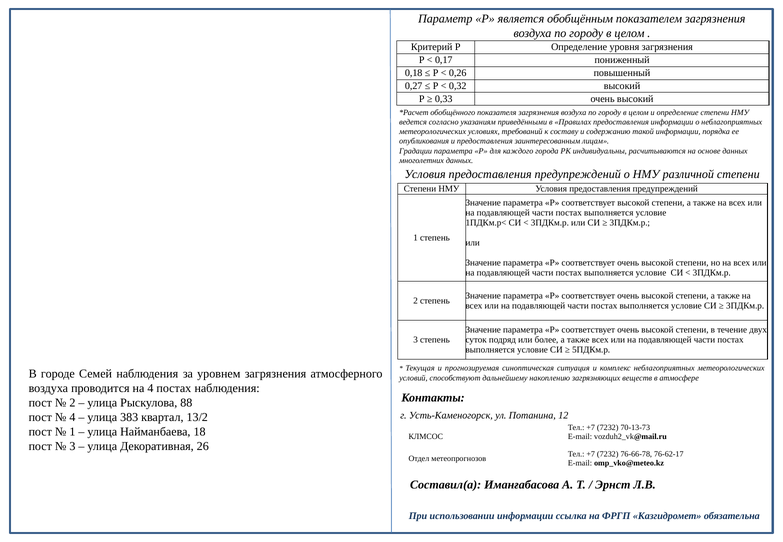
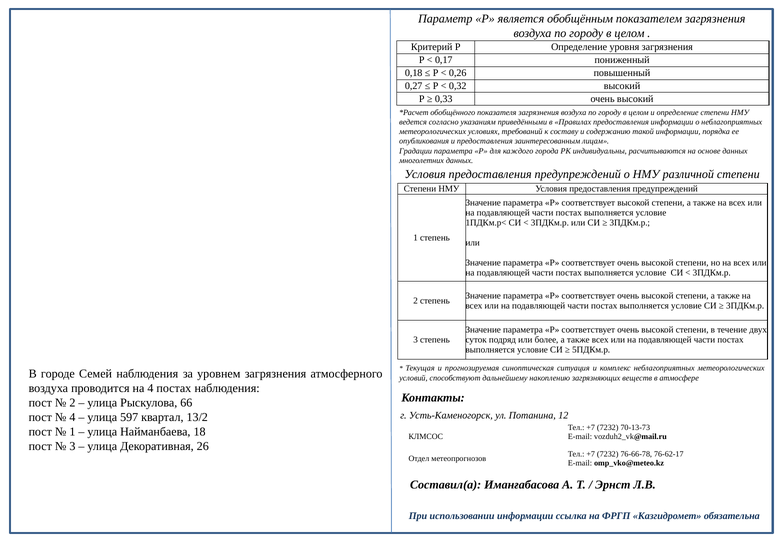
88: 88 -> 66
383: 383 -> 597
